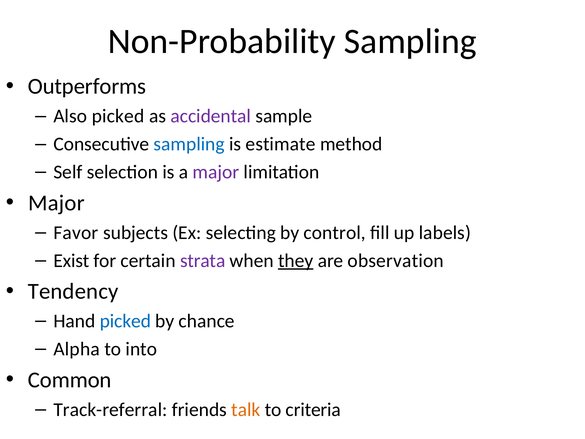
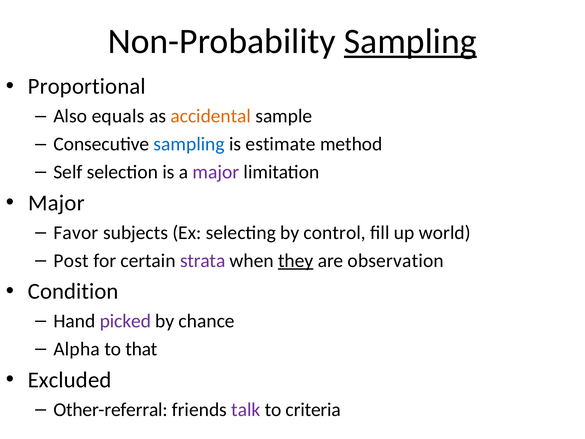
Sampling at (410, 41) underline: none -> present
Outperforms: Outperforms -> Proportional
Also picked: picked -> equals
accidental colour: purple -> orange
labels: labels -> world
Exist: Exist -> Post
Tendency: Tendency -> Condition
picked at (125, 321) colour: blue -> purple
into: into -> that
Common: Common -> Excluded
Track-referral: Track-referral -> Other-referral
talk colour: orange -> purple
